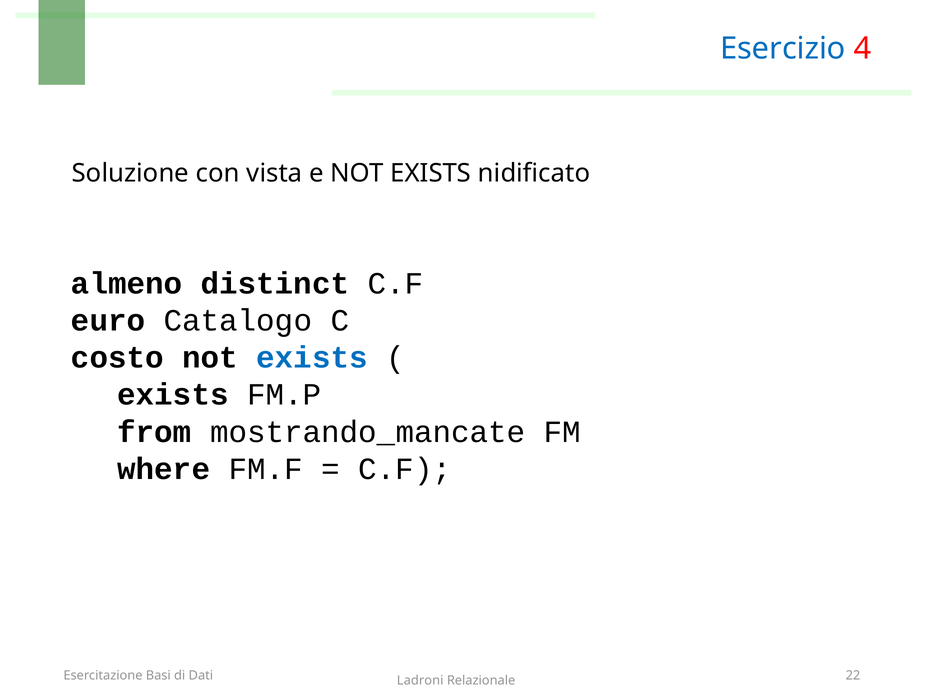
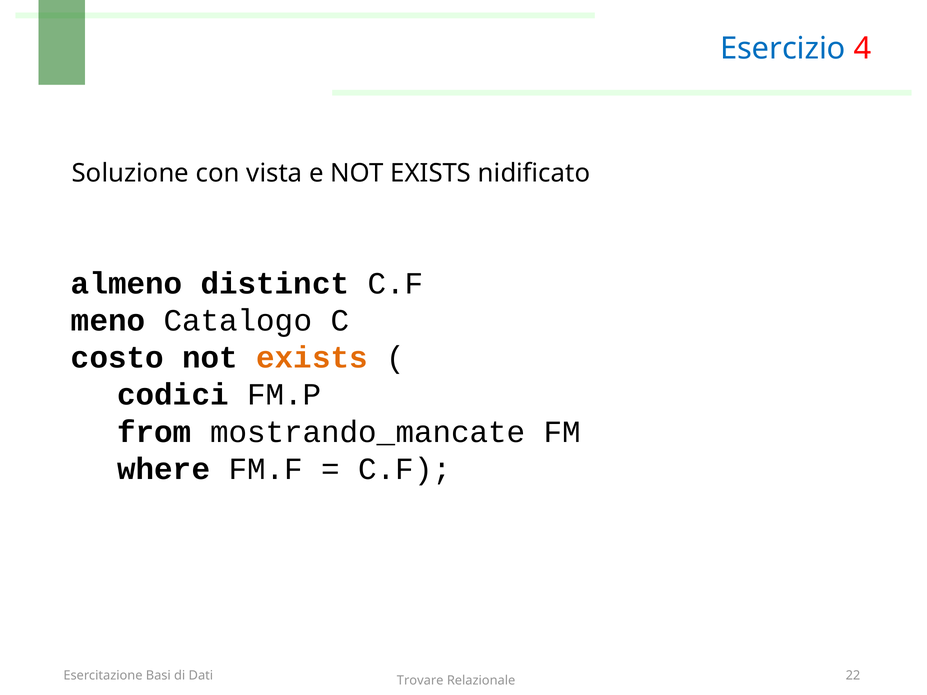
euro: euro -> meno
exists at (312, 358) colour: blue -> orange
exists at (173, 395): exists -> codici
Ladroni: Ladroni -> Trovare
